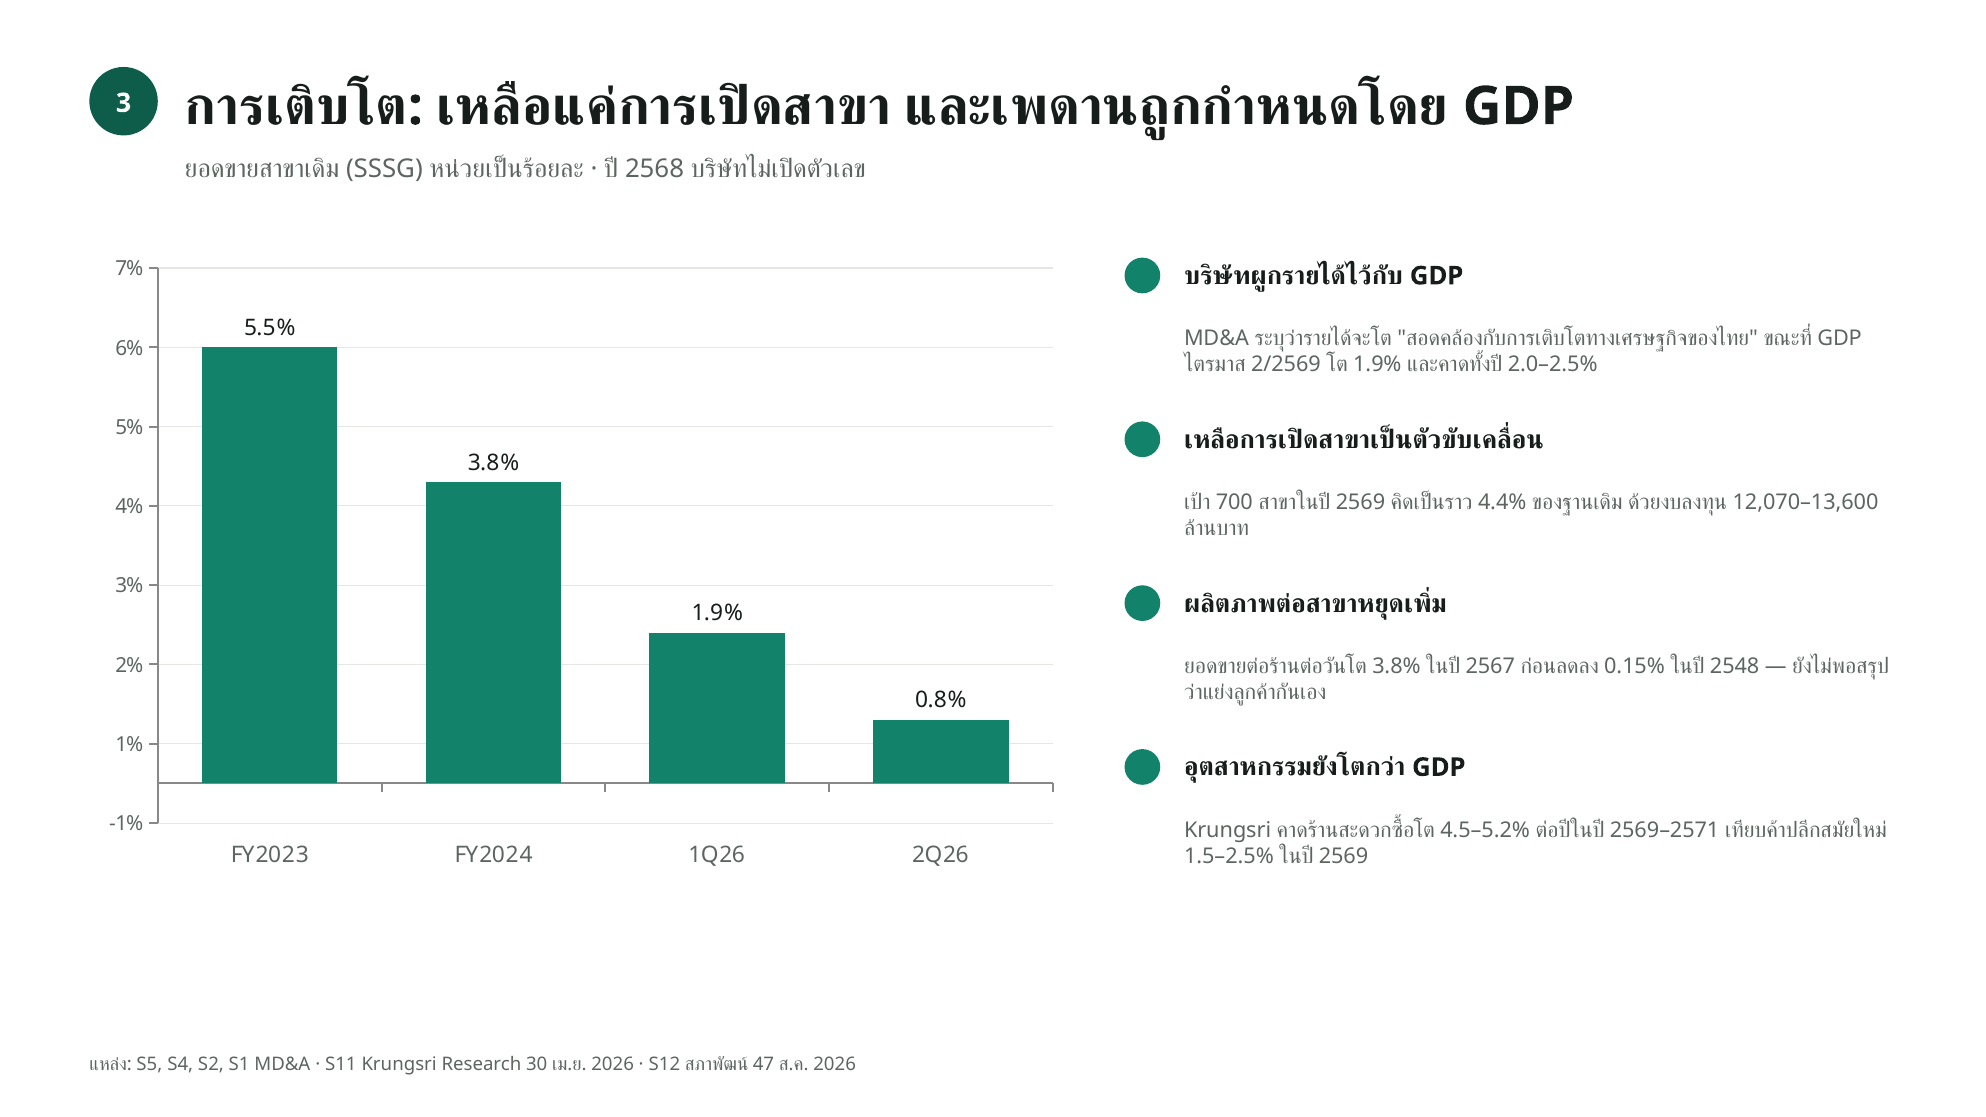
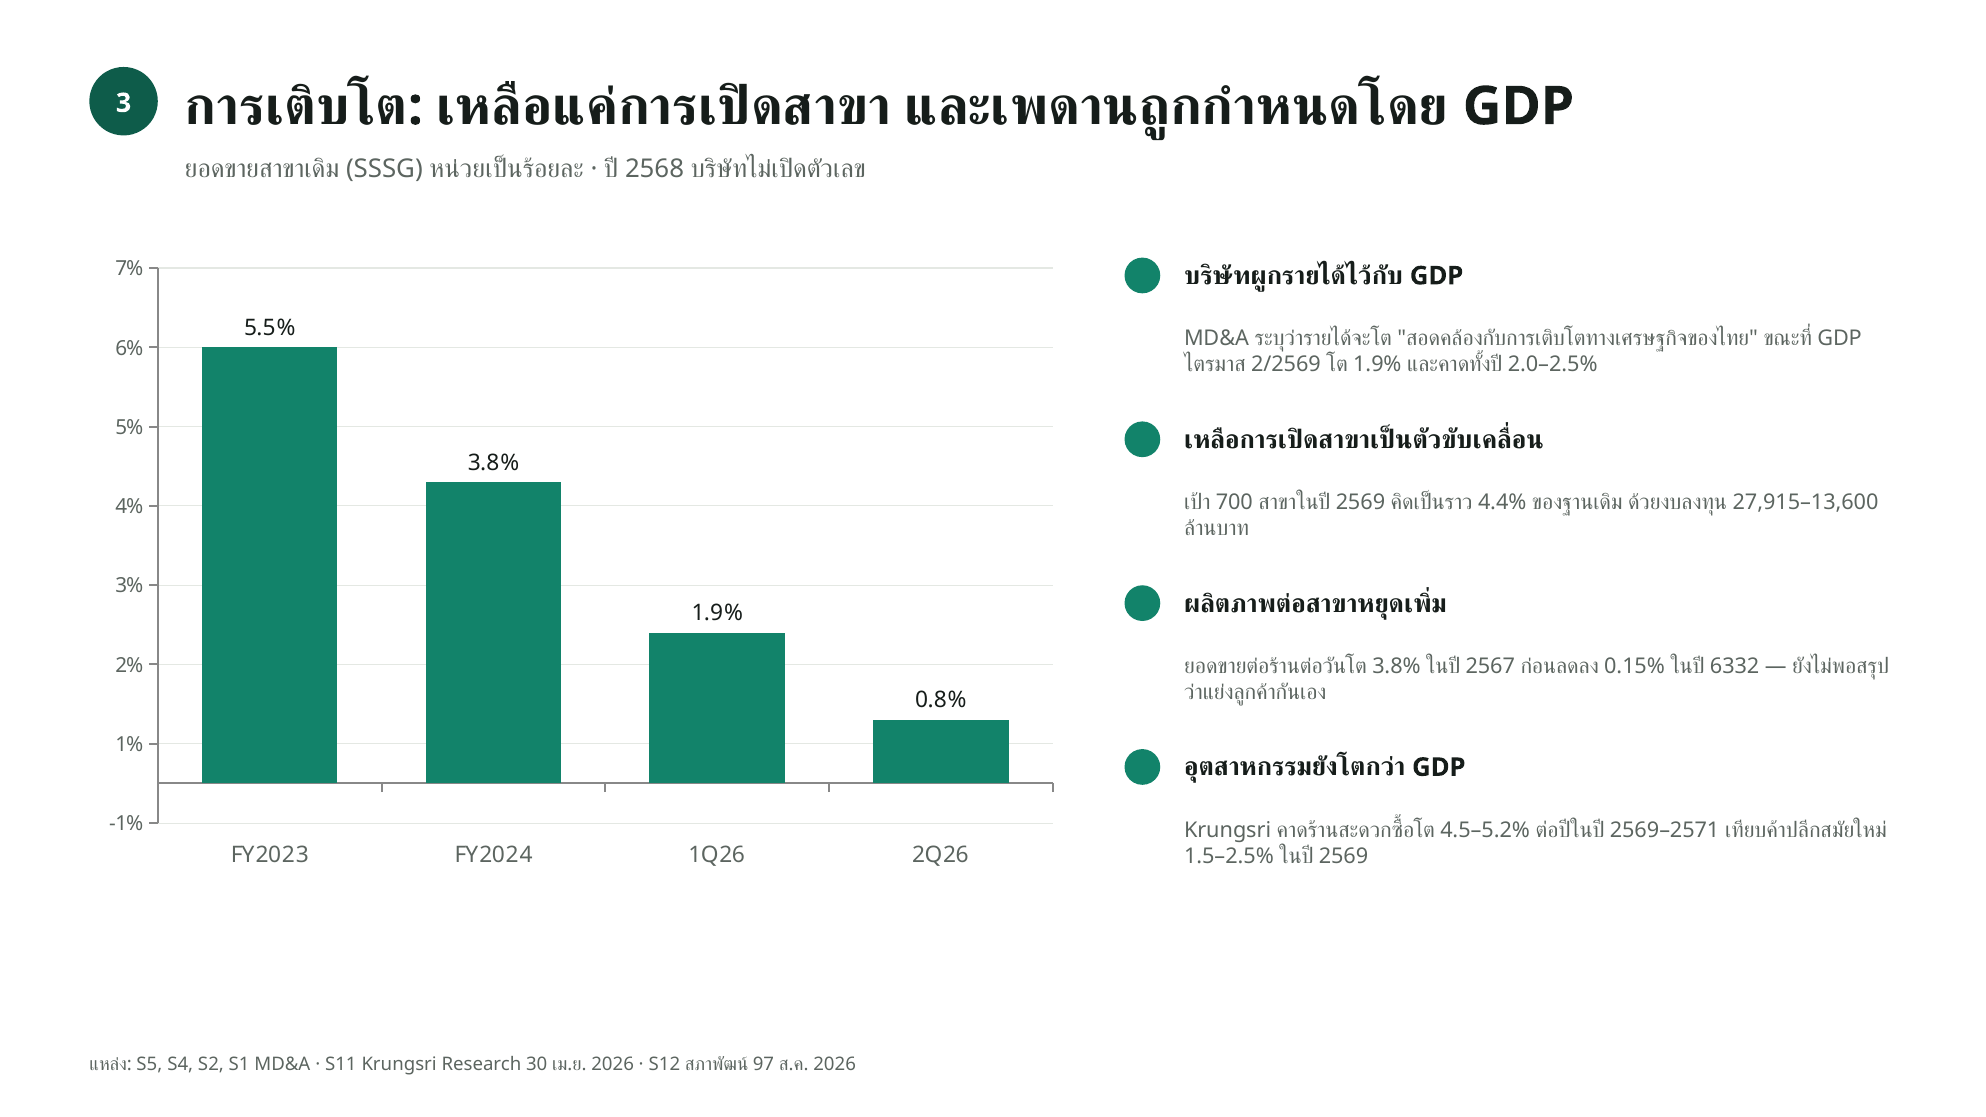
12,070–13,600: 12,070–13,600 -> 27,915–13,600
2548: 2548 -> 6332
47: 47 -> 97
